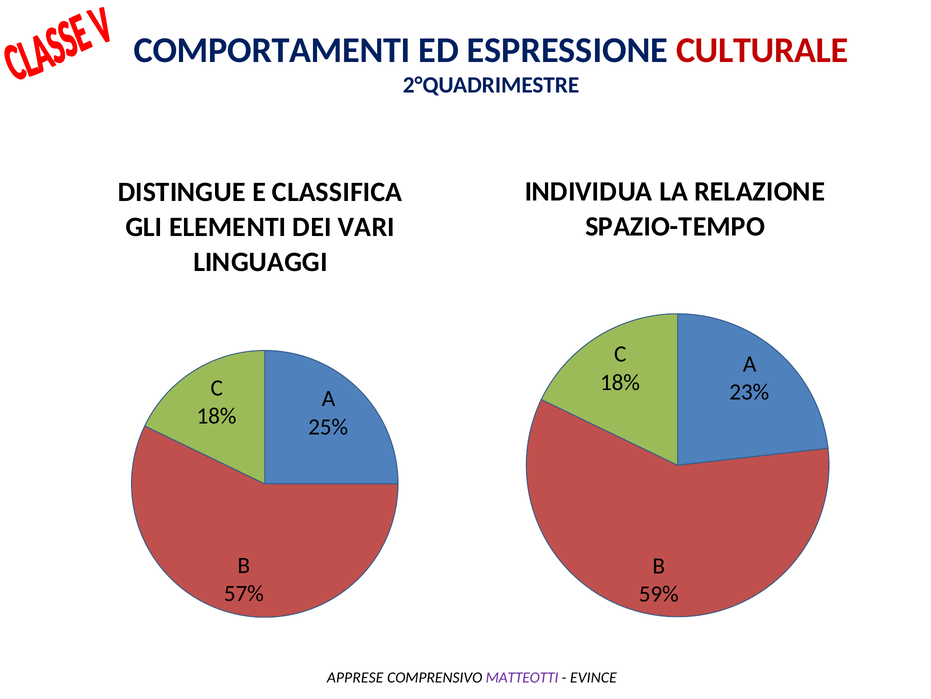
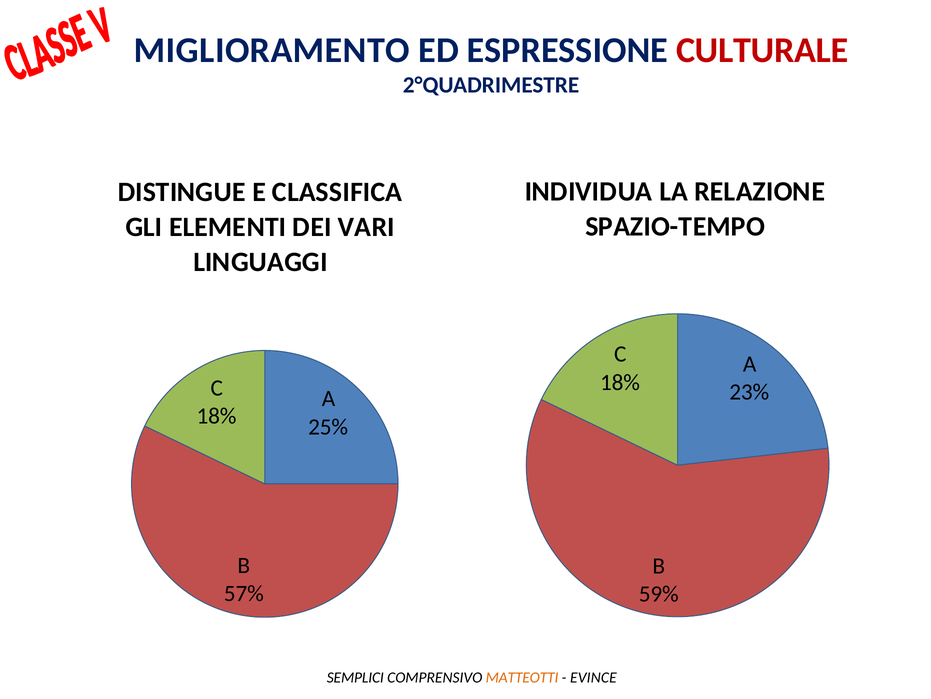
COMPORTAMENTI: COMPORTAMENTI -> MIGLIORAMENTO
APPRESE: APPRESE -> SEMPLICI
MATTEOTTI colour: purple -> orange
